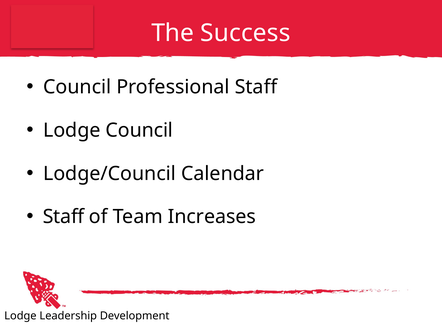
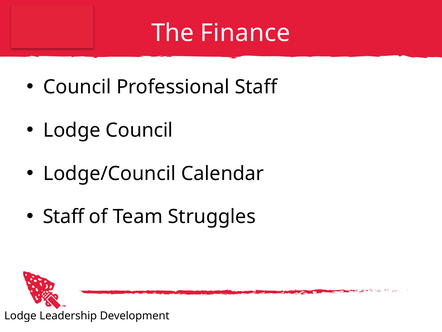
Success: Success -> Finance
Increases: Increases -> Struggles
